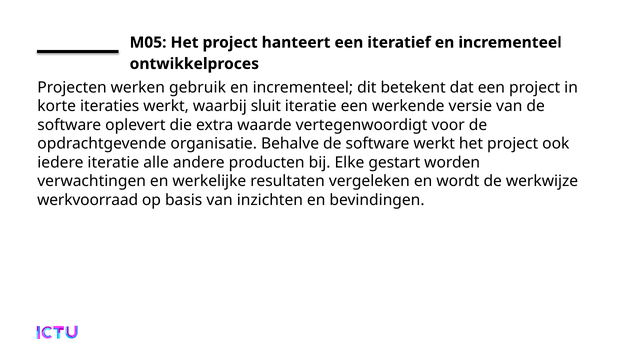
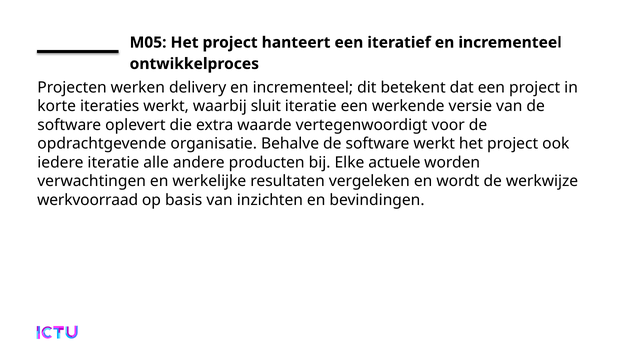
gebruik: gebruik -> delivery
gestart: gestart -> actuele
